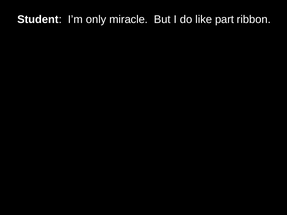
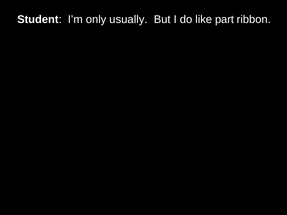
miracle: miracle -> usually
